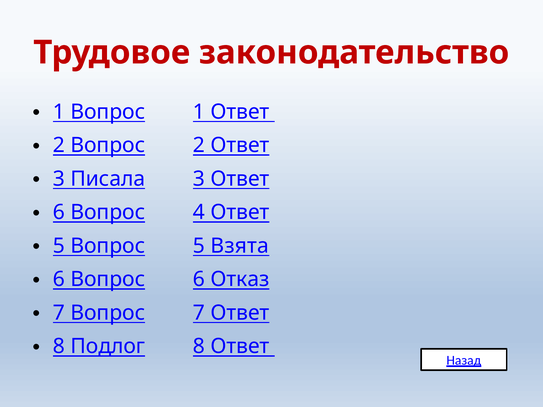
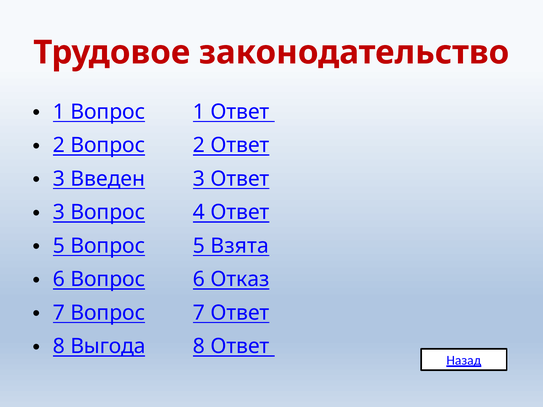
Писала: Писала -> Введен
6 at (59, 212): 6 -> 3
Подлог: Подлог -> Выгода
